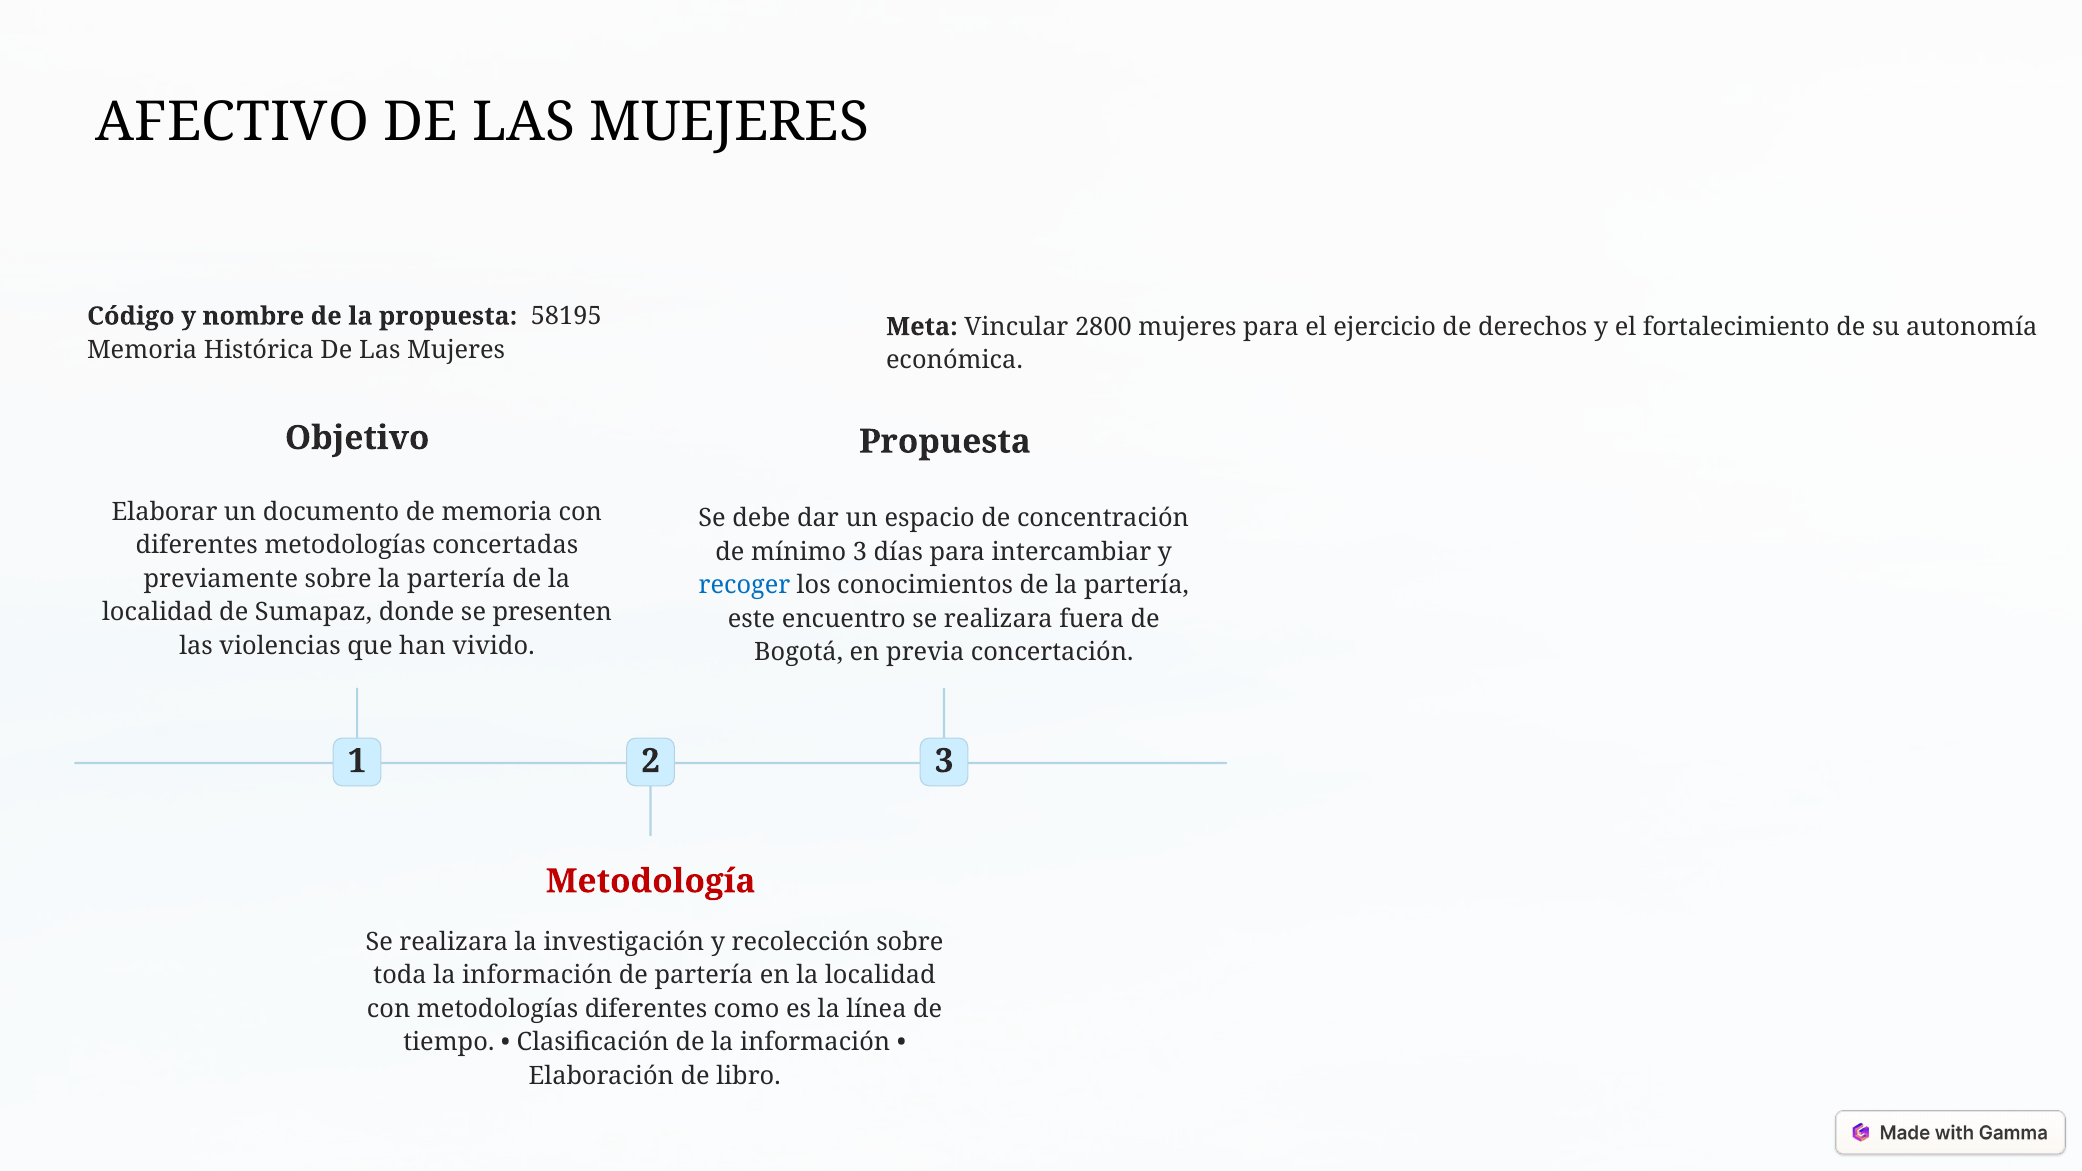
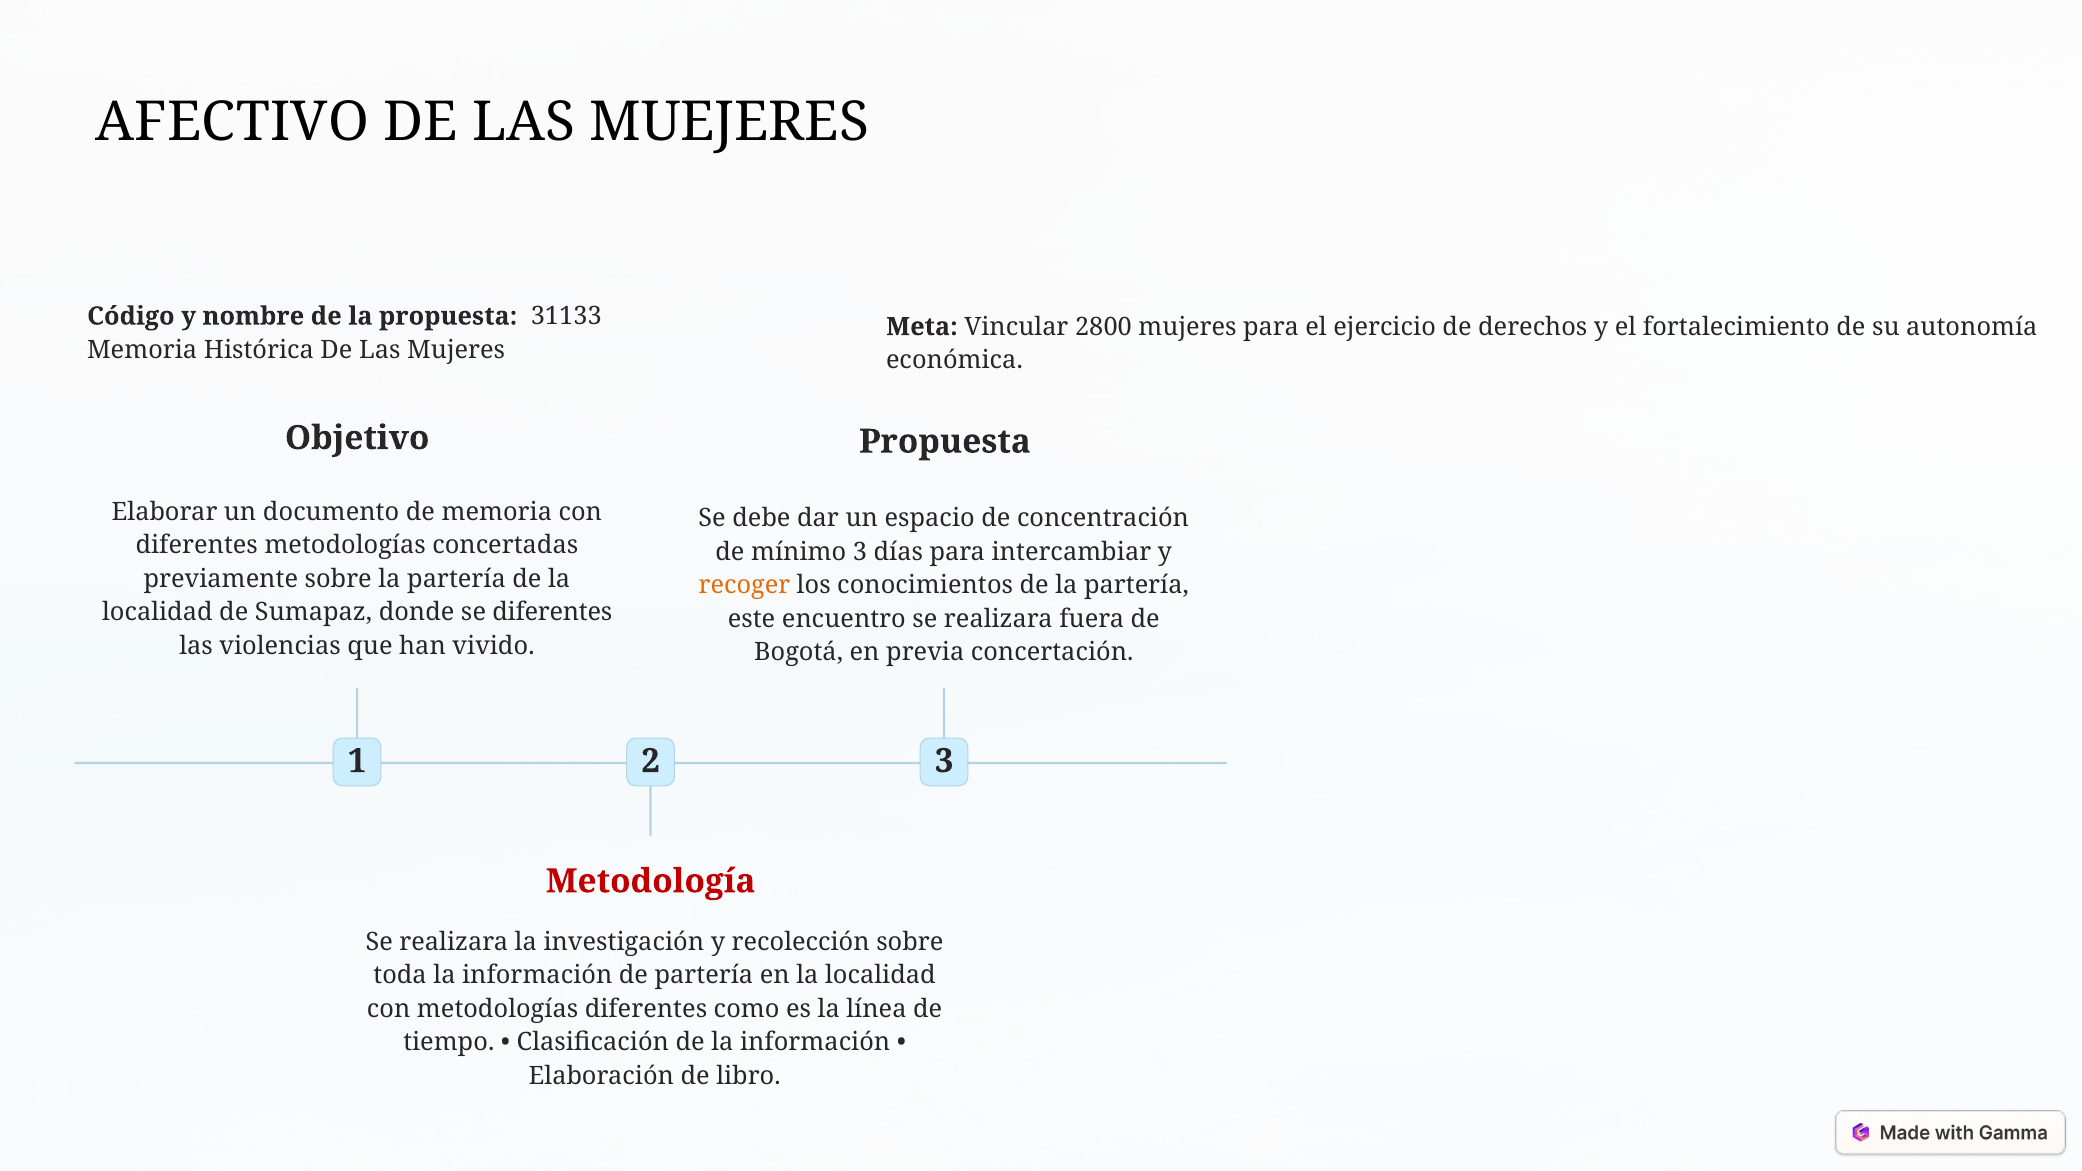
58195: 58195 -> 31133
recoger colour: blue -> orange
se presenten: presenten -> diferentes
